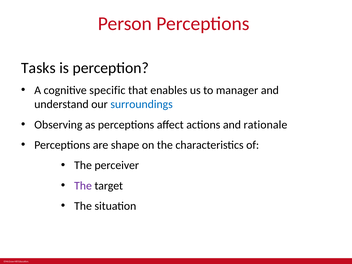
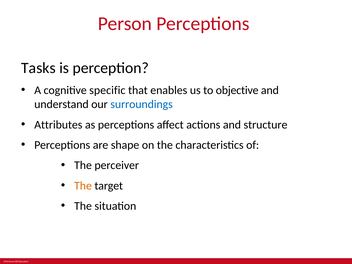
manager: manager -> objective
Observing: Observing -> Attributes
rationale: rationale -> structure
The at (83, 186) colour: purple -> orange
